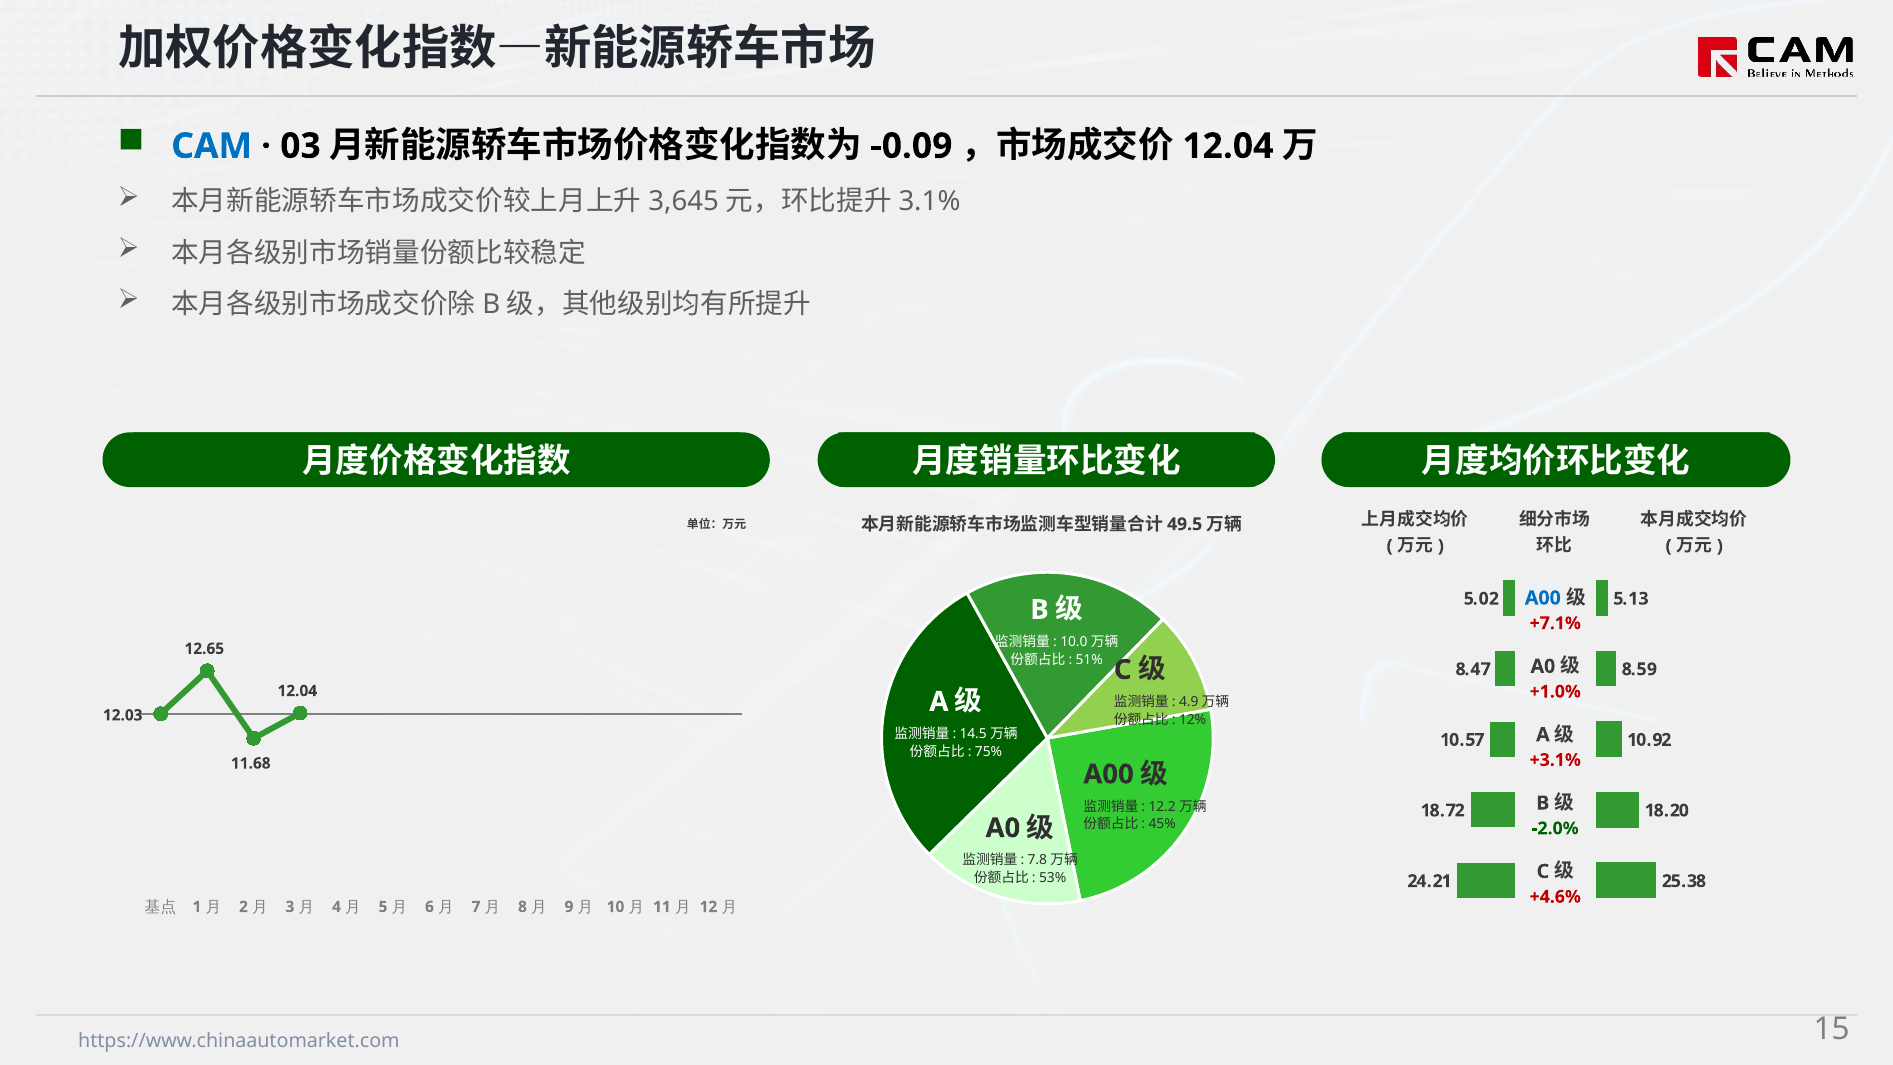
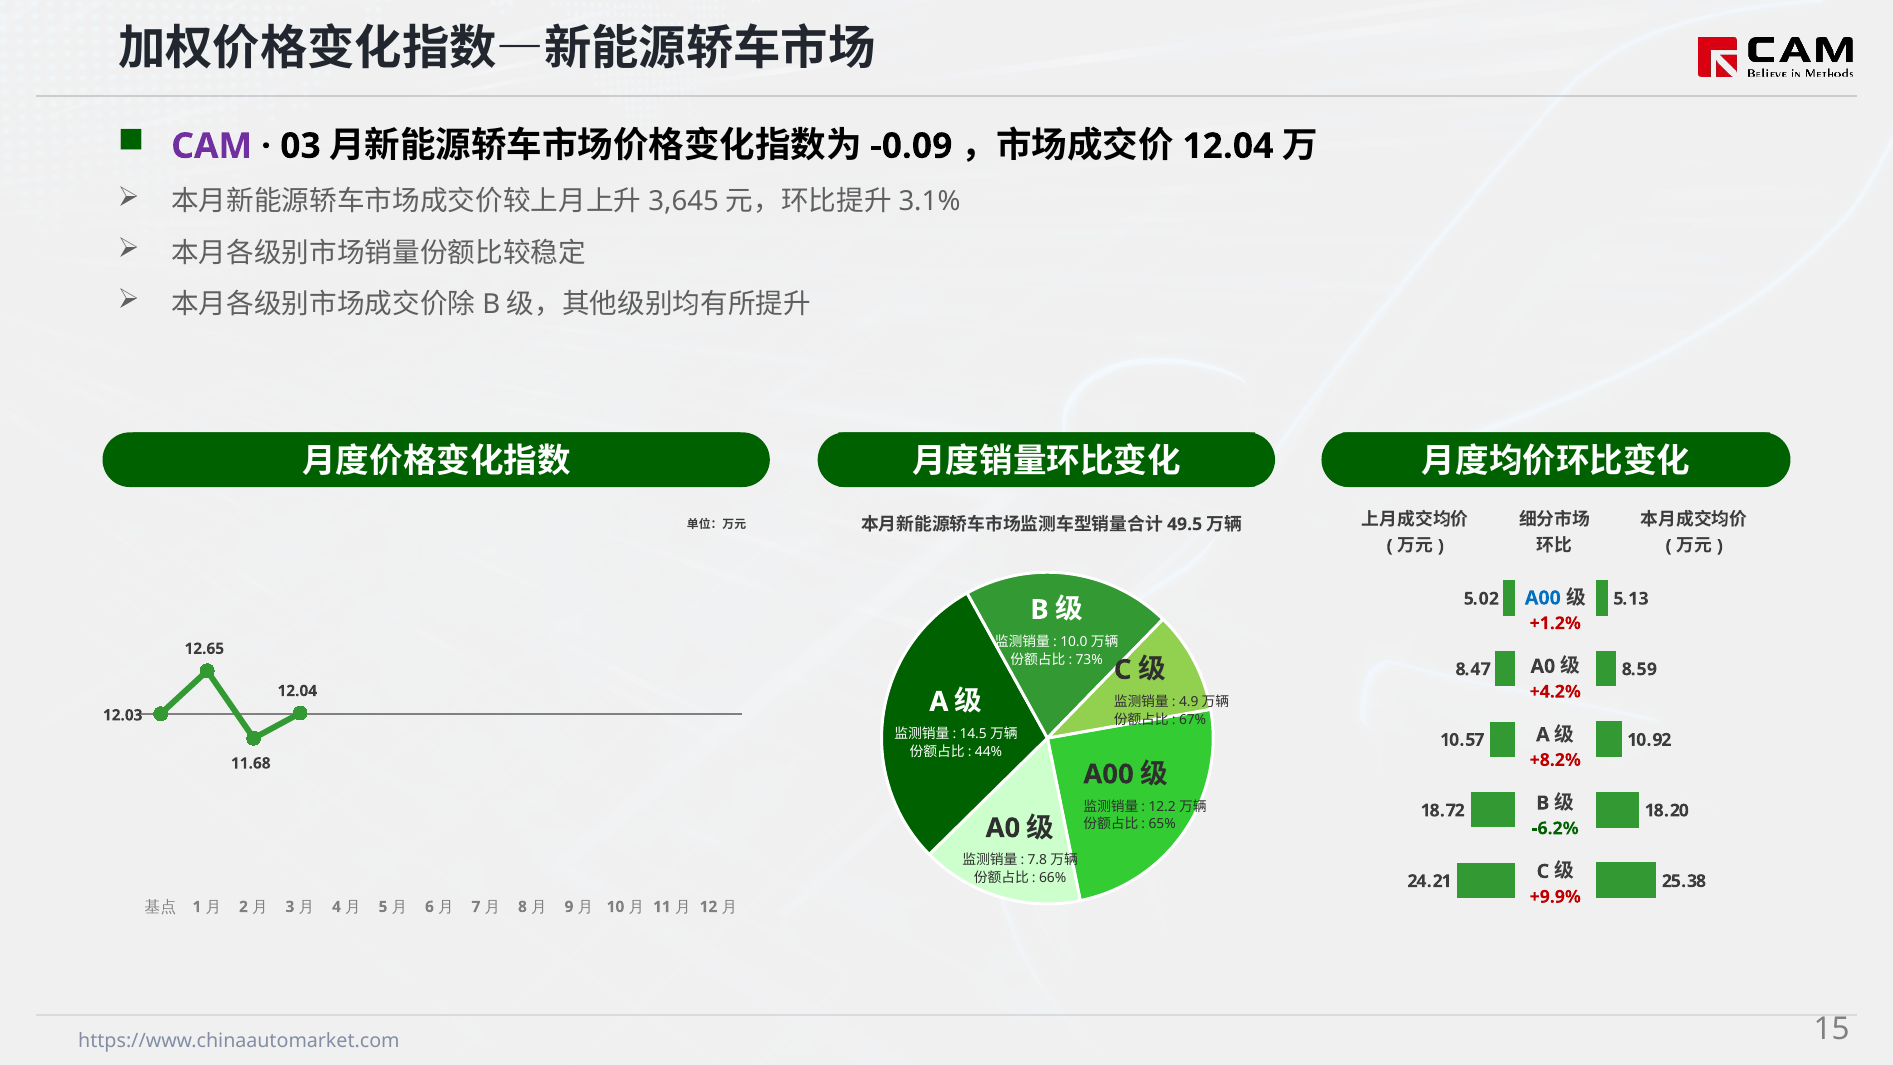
CAM colour: blue -> purple
+7.1%: +7.1% -> +1.2%
51%: 51% -> 73%
+1.0%: +1.0% -> +4.2%
12%: 12% -> 67%
75%: 75% -> 44%
+3.1%: +3.1% -> +8.2%
45%: 45% -> 65%
-2.0%: -2.0% -> -6.2%
53%: 53% -> 66%
+4.6%: +4.6% -> +9.9%
